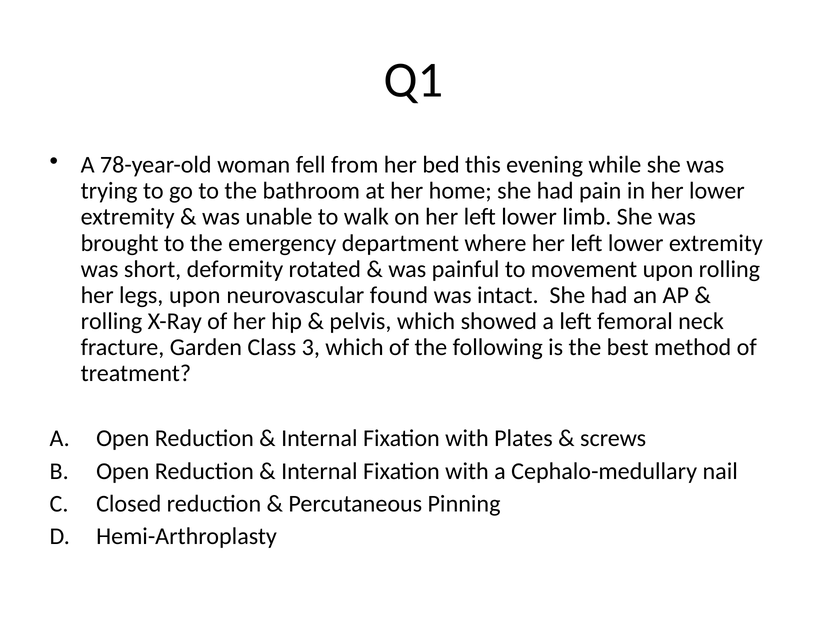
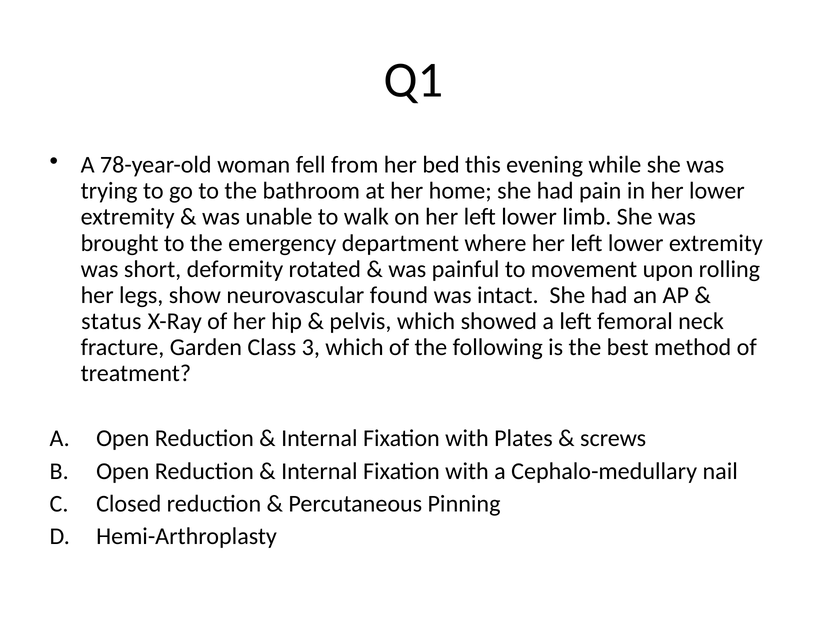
legs upon: upon -> show
rolling at (111, 321): rolling -> status
